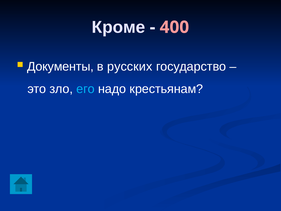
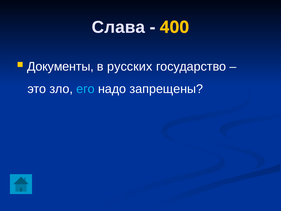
Кроме: Кроме -> Слава
400 colour: pink -> yellow
крестьянам: крестьянам -> запрещены
